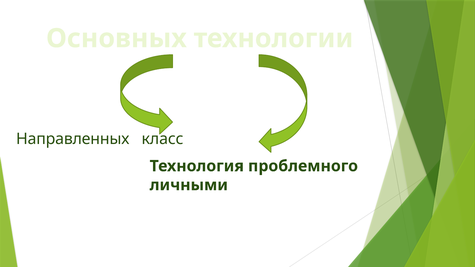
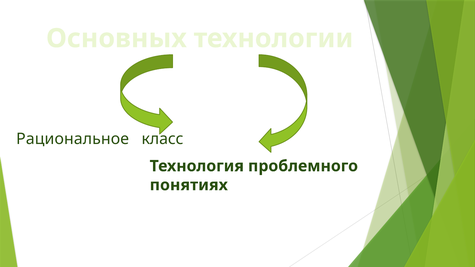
Направленных: Направленных -> Рациональное
личными: личными -> понятиях
